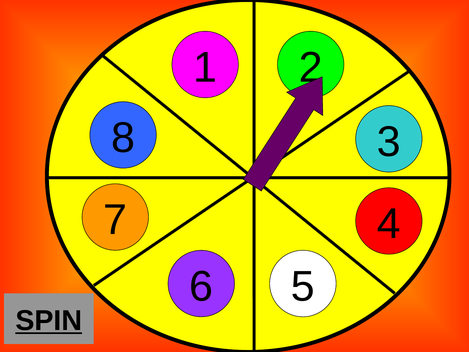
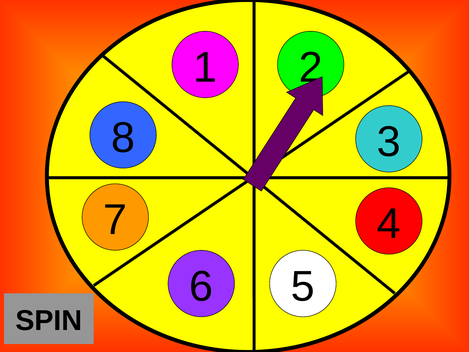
SPIN underline: present -> none
